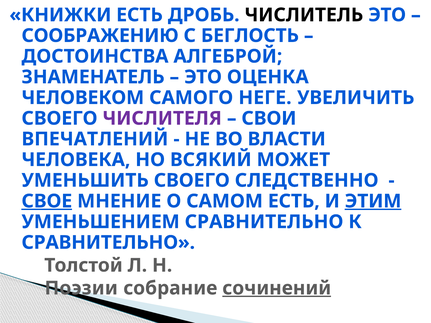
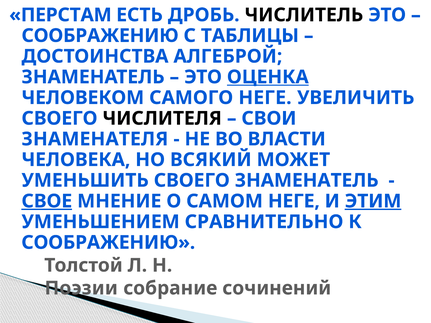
КНИЖКИ: КНИЖКИ -> ПЕРСТАМ
БЕГЛОСТЬ: БЕГЛОСТЬ -> ТАБЛИЦЫ
ОЦЕНКА underline: none -> present
ЧИСЛИТЕЛЯ colour: purple -> black
ВПЕЧАТЛЕНИЙ: ВПЕЧАТЛЕНИЙ -> ЗНАМЕНАТЕЛЯ
СВОЕГО СЛЕДСТВЕННО: СЛЕДСТВЕННО -> ЗНАМЕНАТЕЛЬ
САМОМ ЕСТЬ: ЕСТЬ -> НЕГЕ
СРАВНИТЕЛЬНО at (108, 243): СРАВНИТЕЛЬНО -> СООБРАЖЕНИЮ
сочинений underline: present -> none
